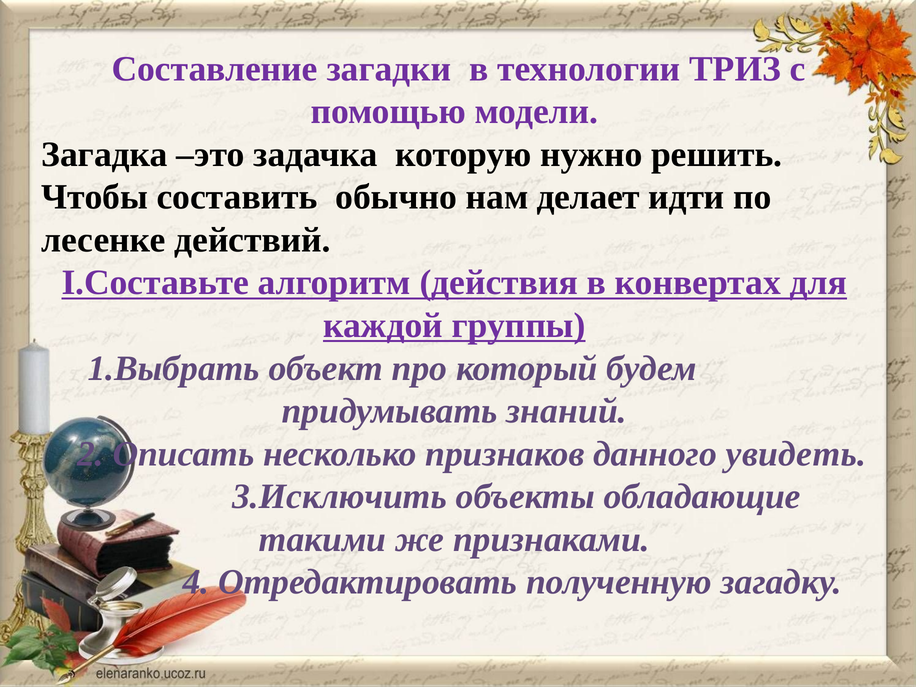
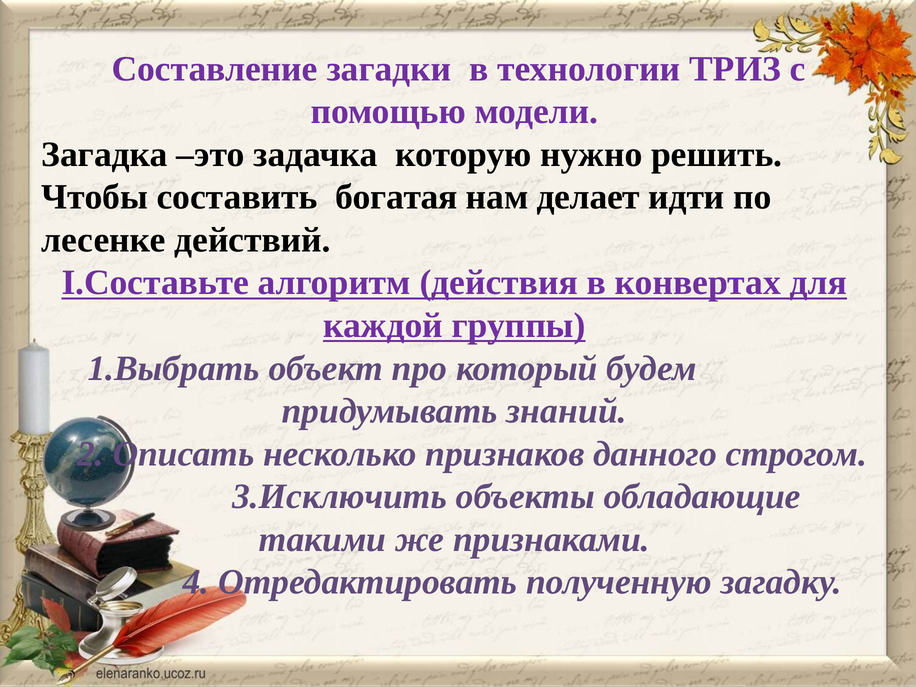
обычно: обычно -> богатая
увидеть: увидеть -> строгом
